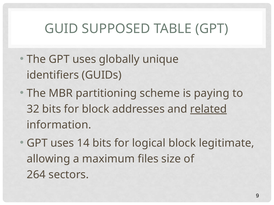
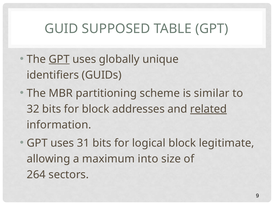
GPT at (59, 59) underline: none -> present
paying: paying -> similar
14: 14 -> 31
files: files -> into
